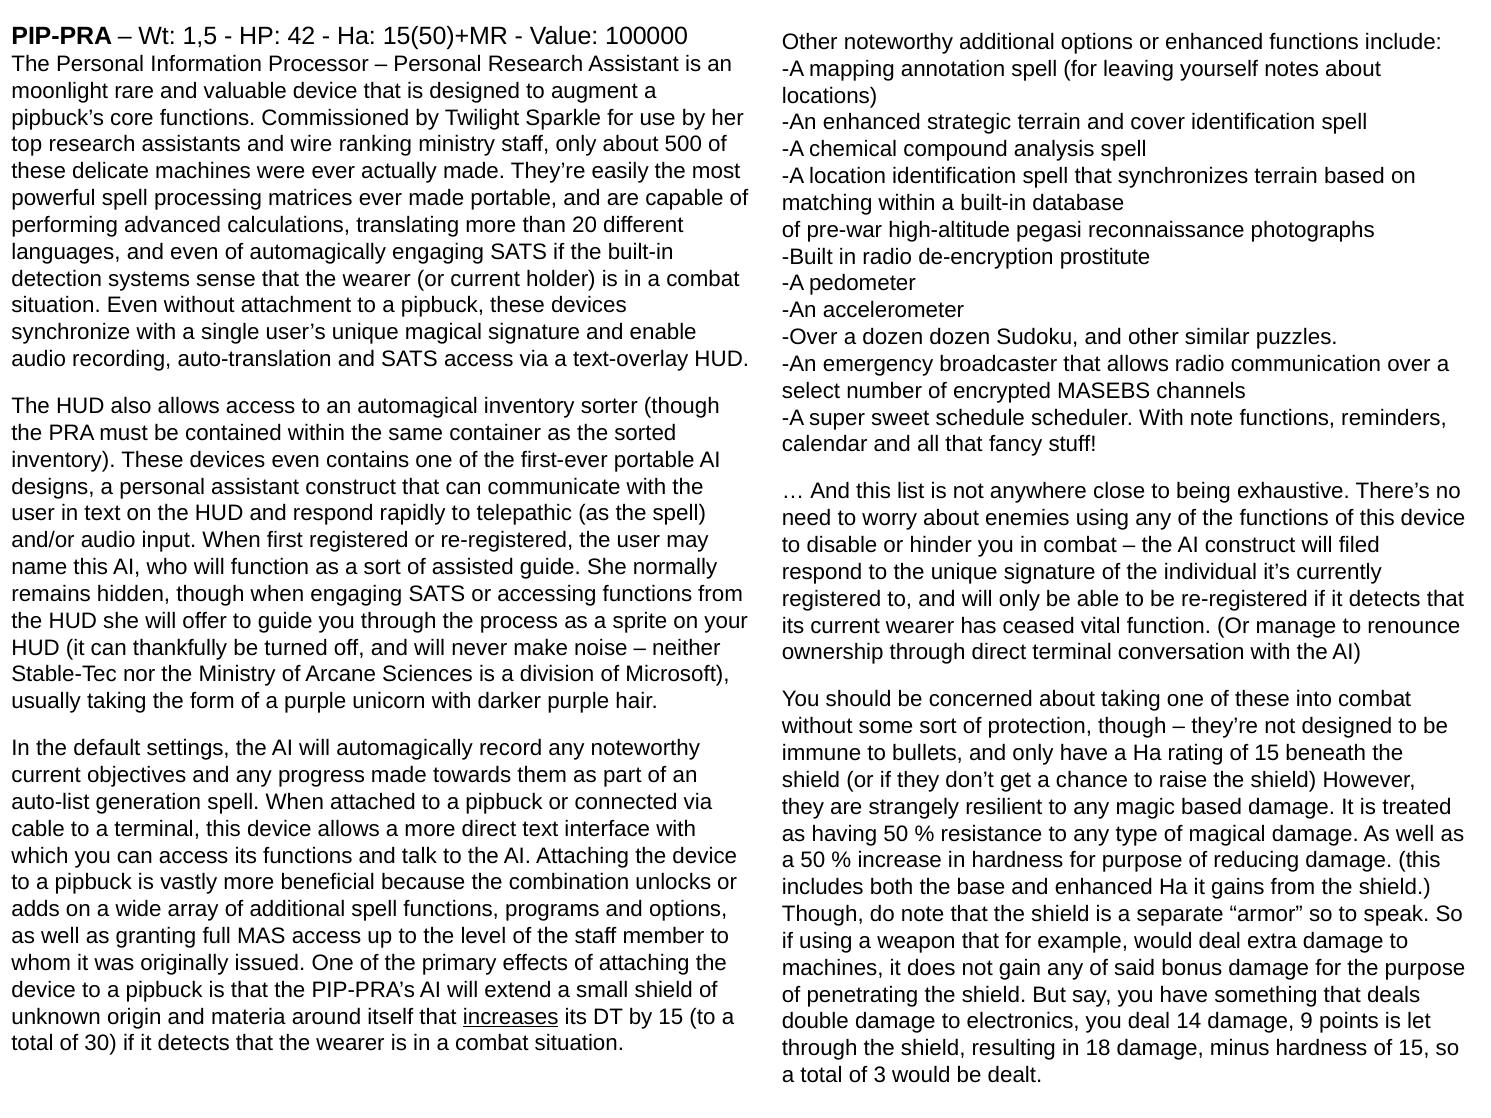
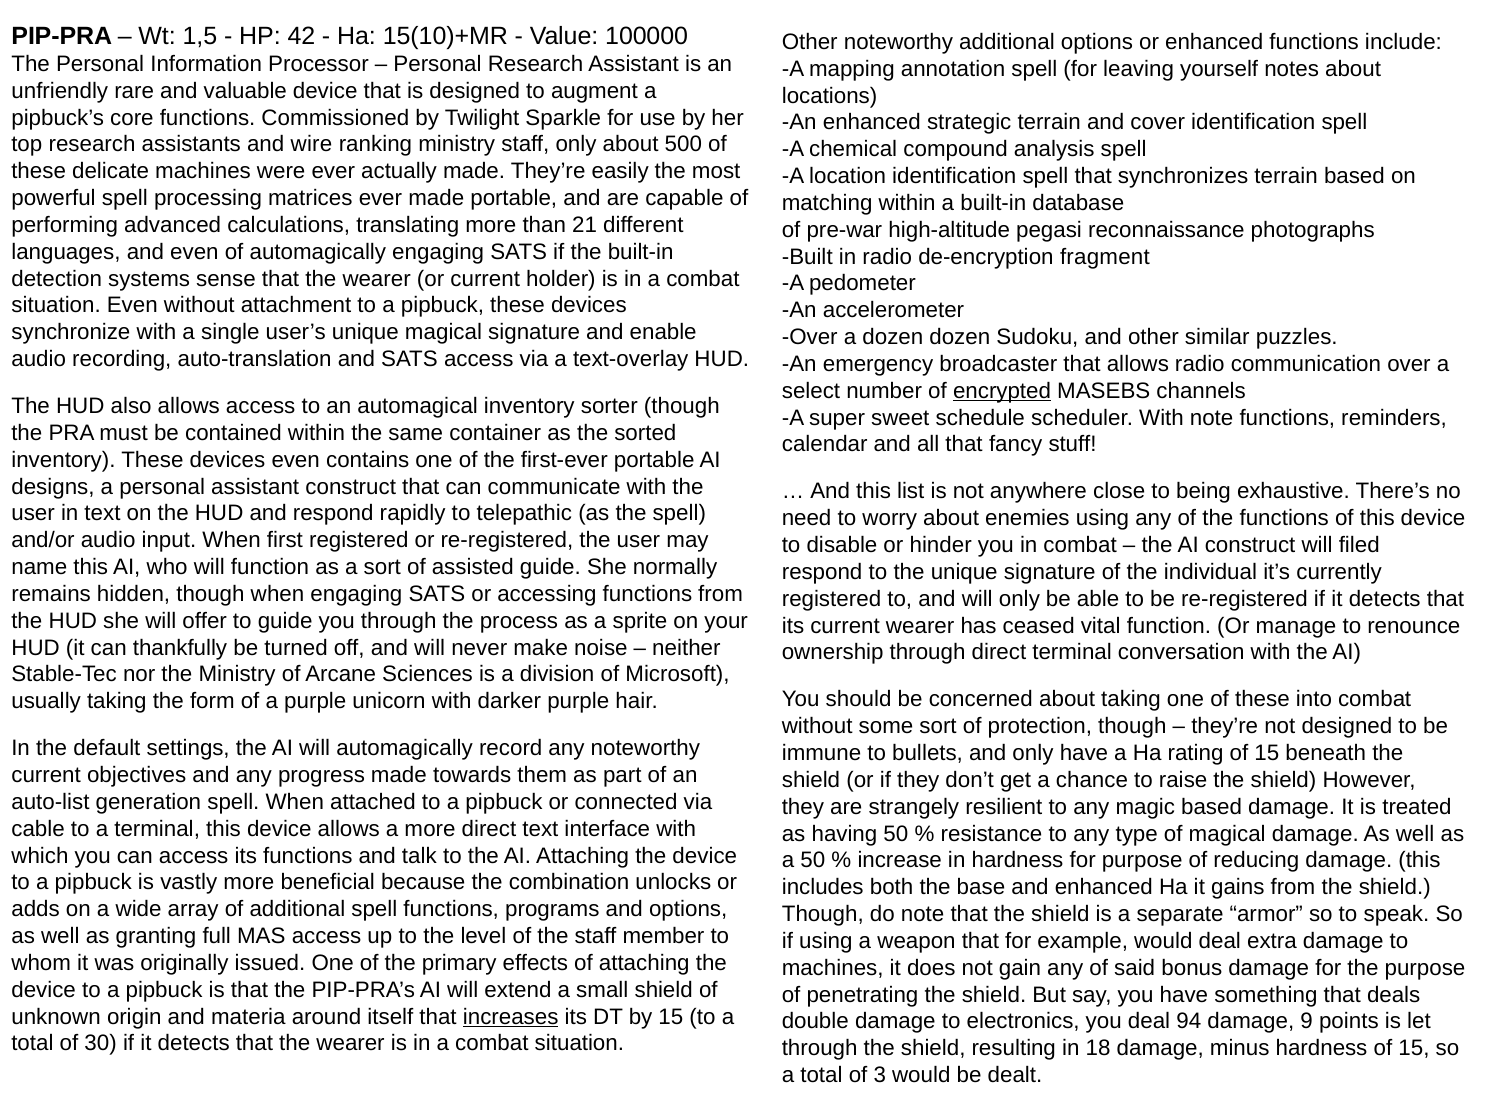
15(50)+MR: 15(50)+MR -> 15(10)+MR
moonlight: moonlight -> unfriendly
20: 20 -> 21
prostitute: prostitute -> fragment
encrypted underline: none -> present
14: 14 -> 94
